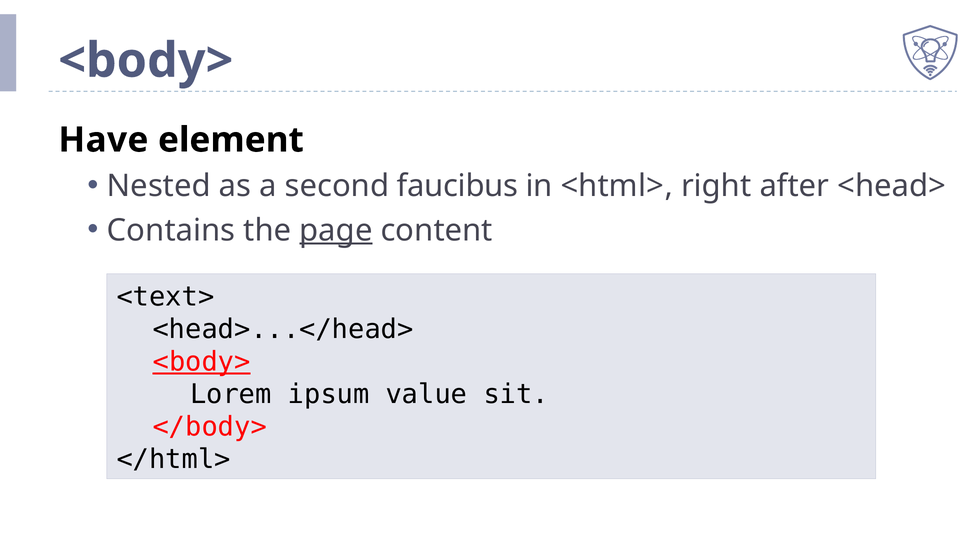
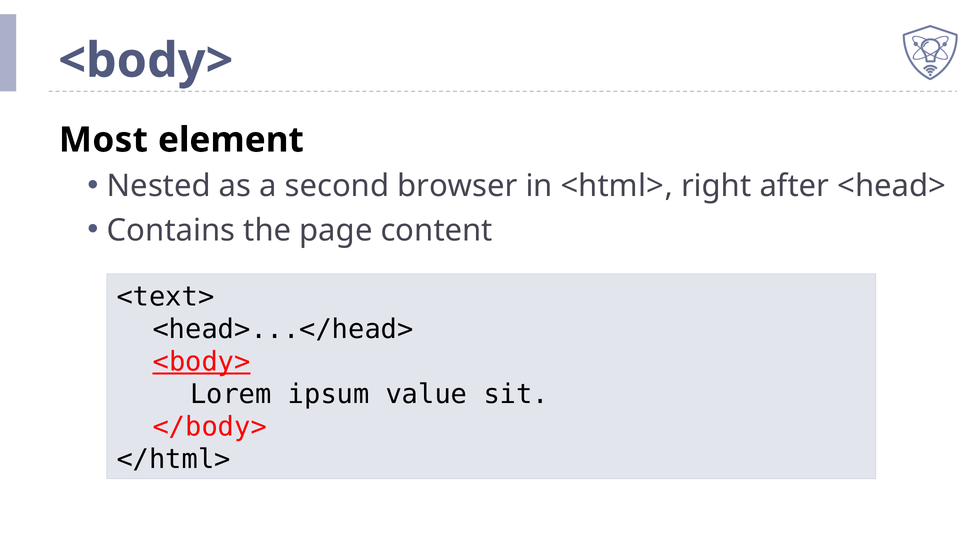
Have: Have -> Most
faucibus: faucibus -> browser
page underline: present -> none
